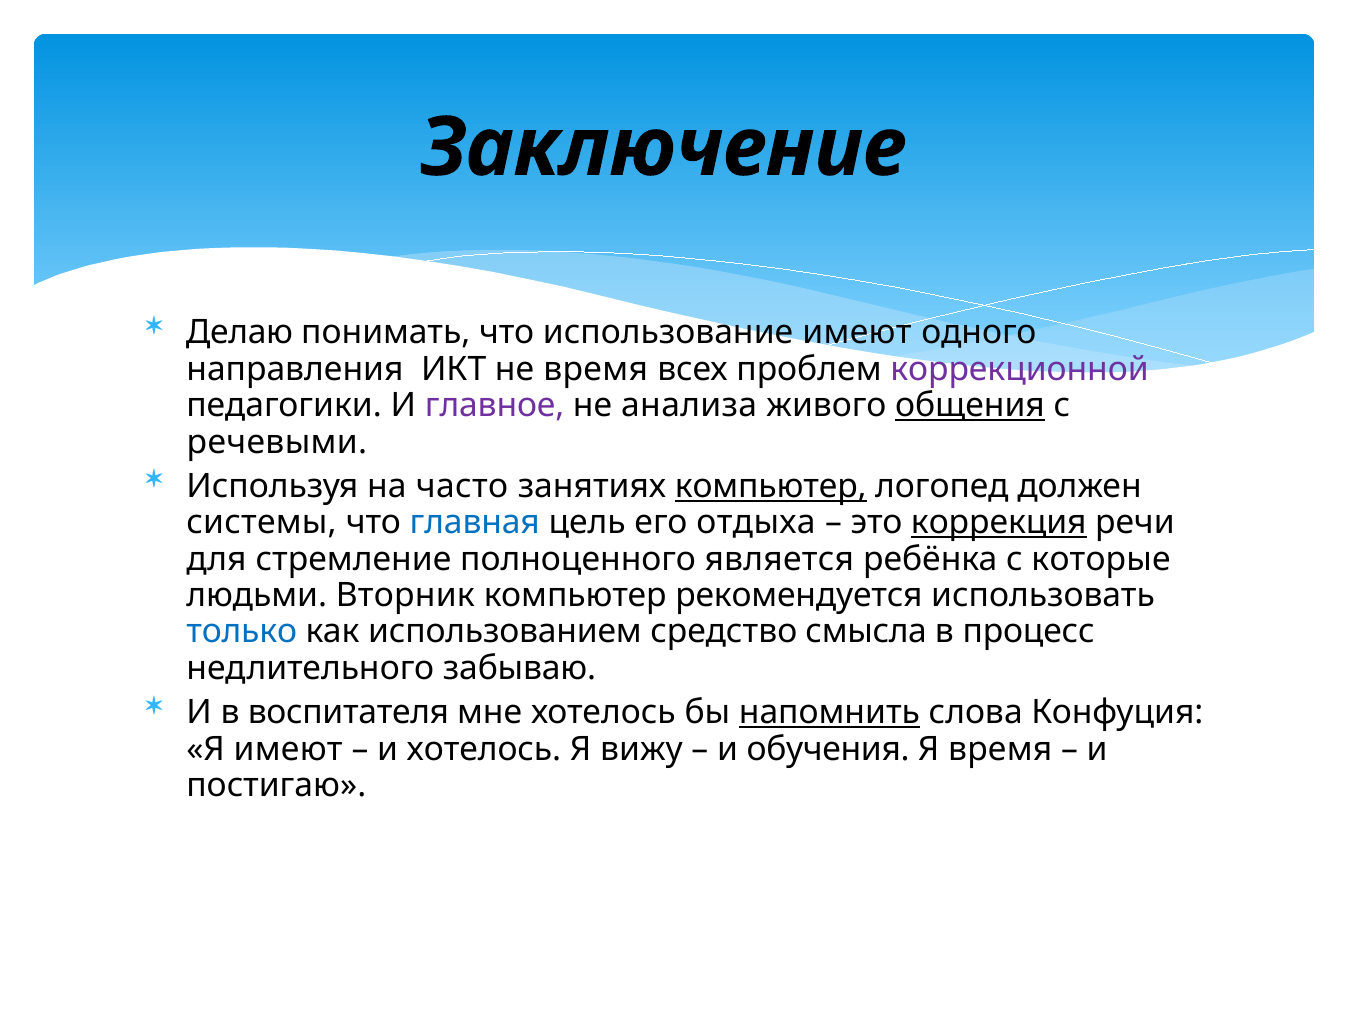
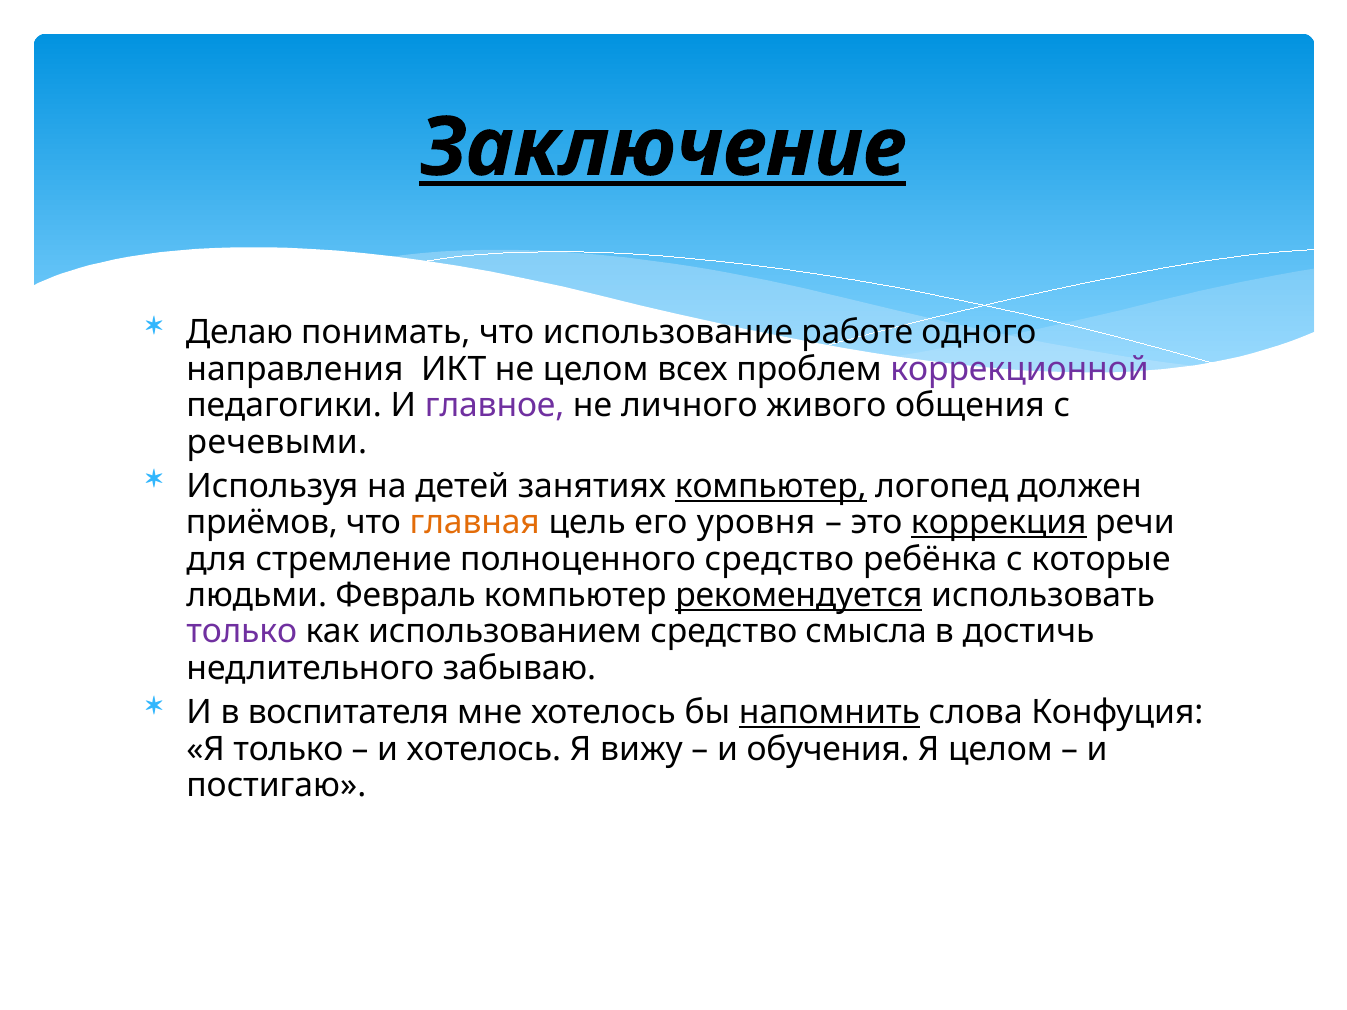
Заключение underline: none -> present
использование имеют: имеют -> работе
не время: время -> целом
анализа: анализа -> личного
общения underline: present -> none
часто: часто -> детей
системы: системы -> приёмов
главная colour: blue -> orange
отдыха: отдыха -> уровня
полноценного является: является -> средство
Вторник: Вторник -> Февраль
рекомендуется underline: none -> present
только at (242, 632) colour: blue -> purple
процесс: процесс -> достичь
Я имеют: имеют -> только
Я время: время -> целом
